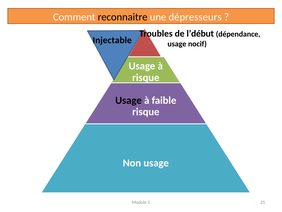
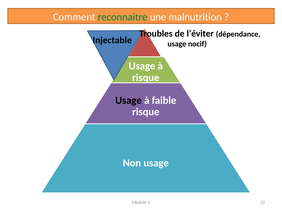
reconnaitre colour: black -> green
dépresseurs: dépresseurs -> malnutrition
l’début: l’début -> l’éviter
